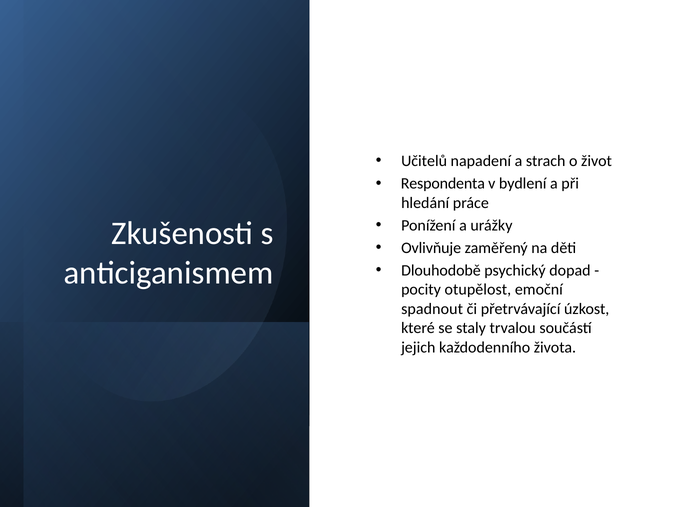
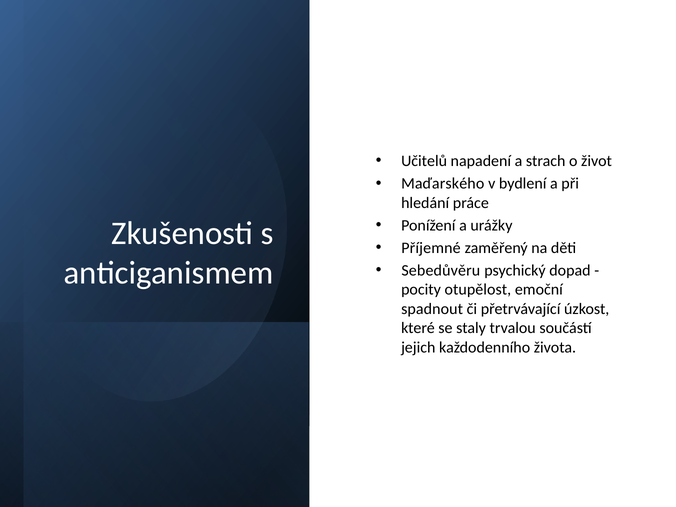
Respondenta: Respondenta -> Maďarského
Ovlivňuje: Ovlivňuje -> Příjemné
Dlouhodobě: Dlouhodobě -> Sebedůvěru
